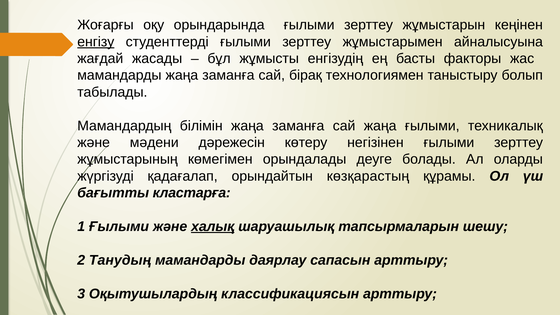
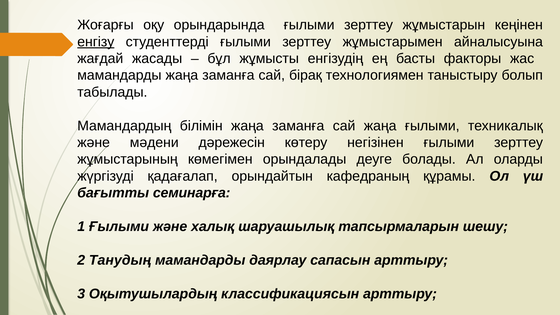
көзқарастың: көзқарастың -> кафедраның
кластарға: кластарға -> семинарға
халық underline: present -> none
